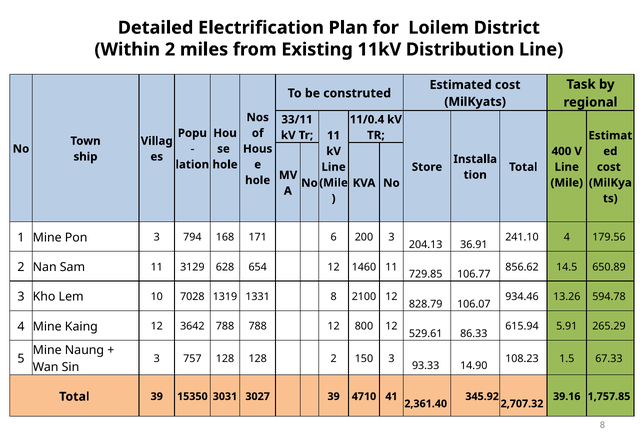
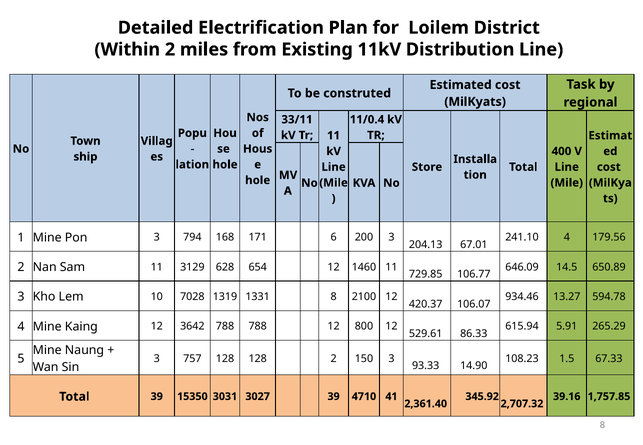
36.91: 36.91 -> 67.01
856.62: 856.62 -> 646.09
13.26: 13.26 -> 13.27
828.79: 828.79 -> 420.37
